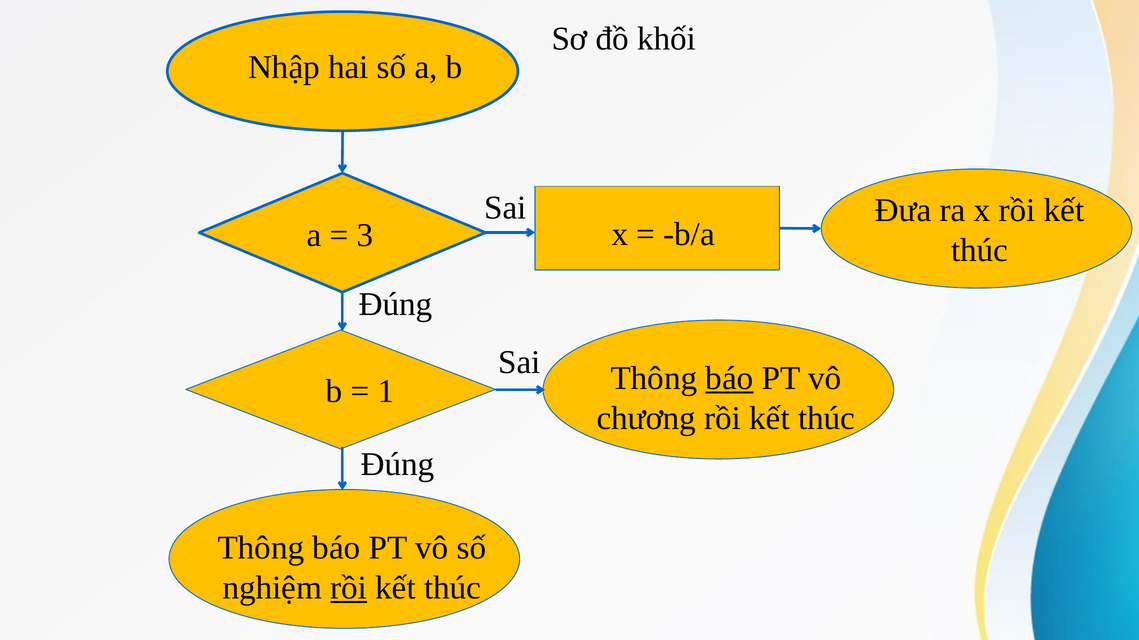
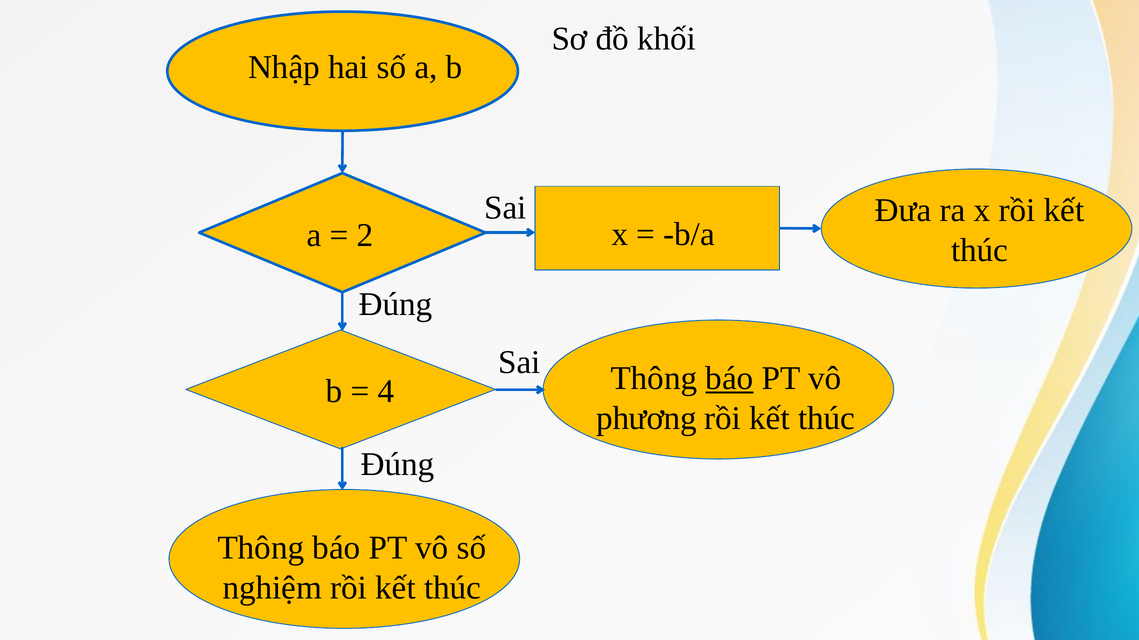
3: 3 -> 2
1: 1 -> 4
chương: chương -> phương
rồi at (349, 588) underline: present -> none
